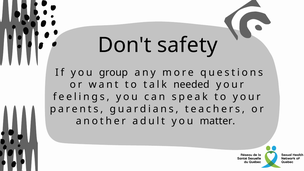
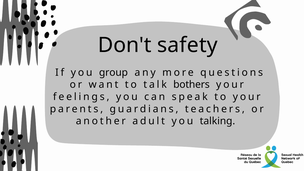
needed: needed -> bothers
matter: matter -> talking
